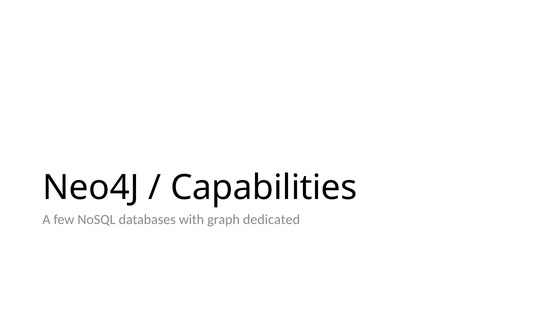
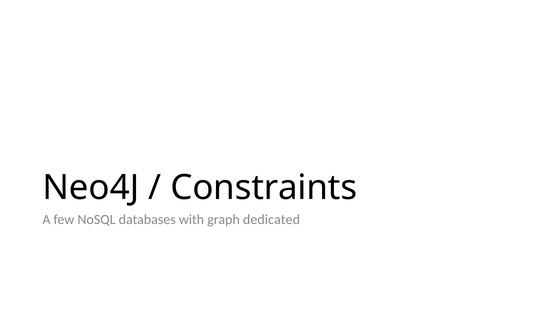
Capabilities: Capabilities -> Constraints
